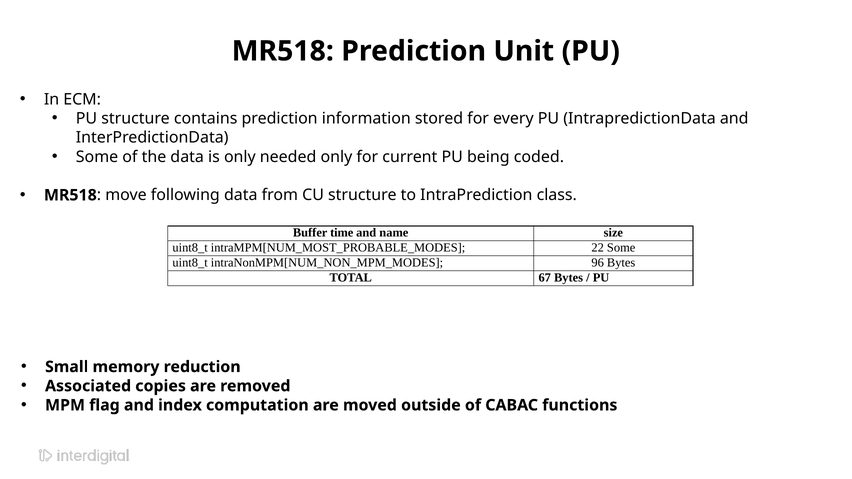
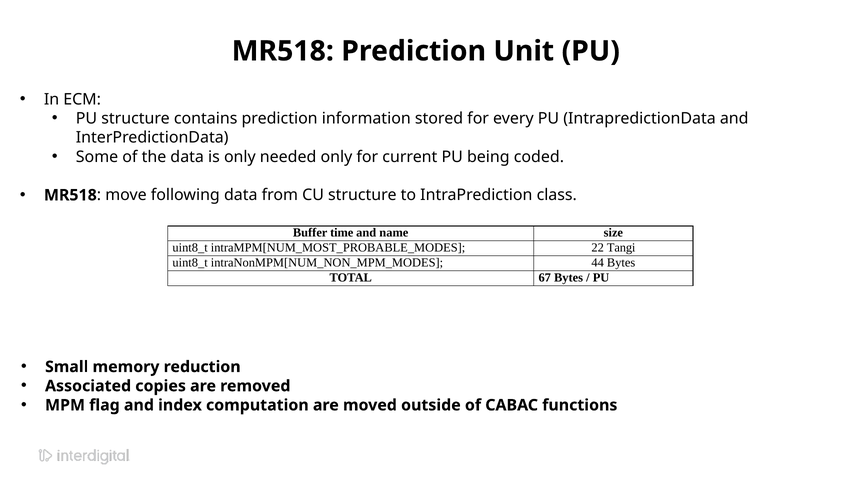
22 Some: Some -> Tangi
96: 96 -> 44
